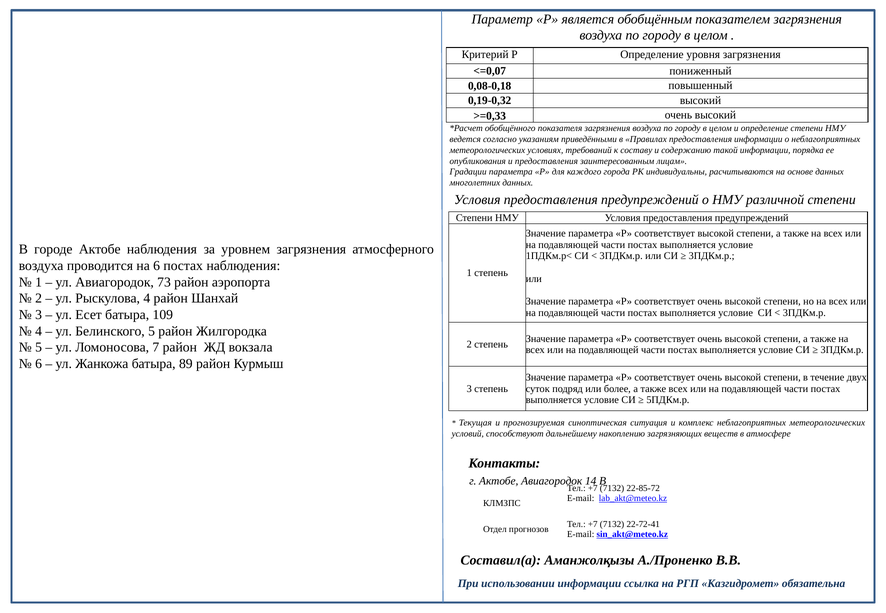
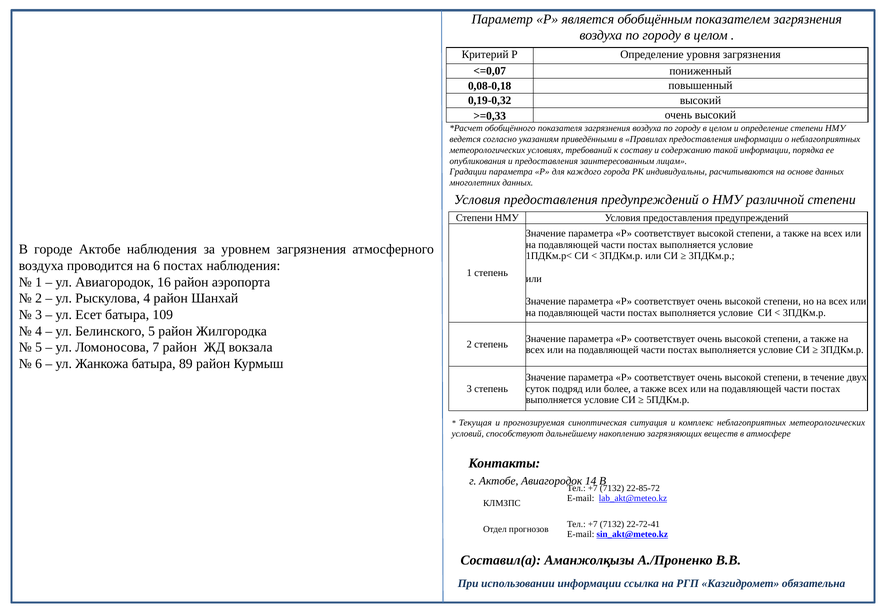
73: 73 -> 16
